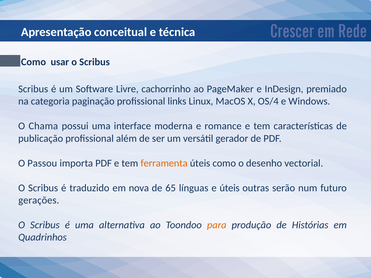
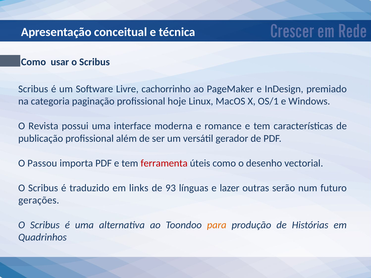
links: links -> hoje
OS/4: OS/4 -> OS/1
Chama: Chama -> Revista
ferramenta colour: orange -> red
nova: nova -> links
65: 65 -> 93
e úteis: úteis -> lazer
